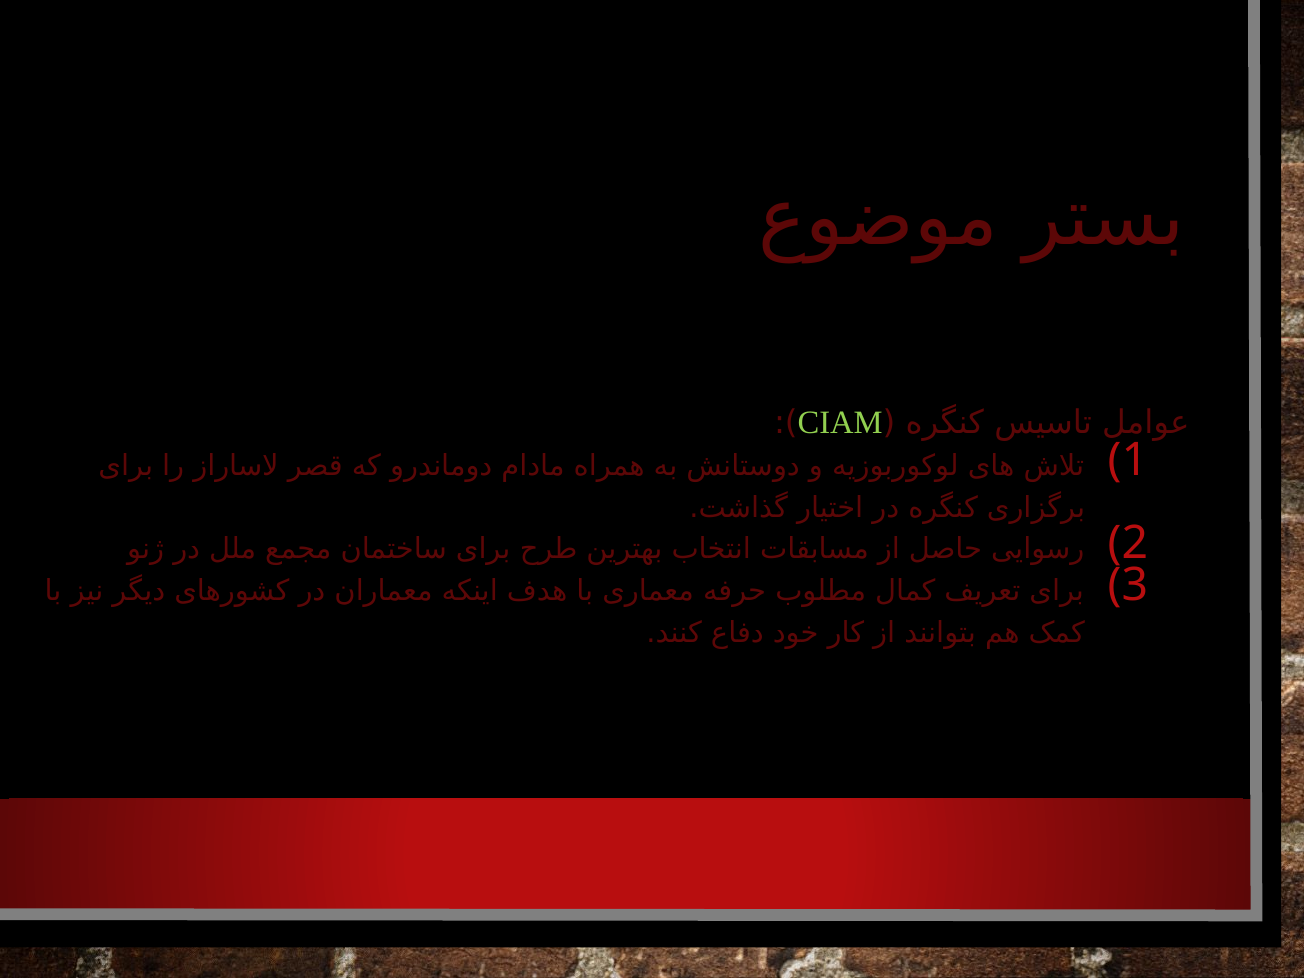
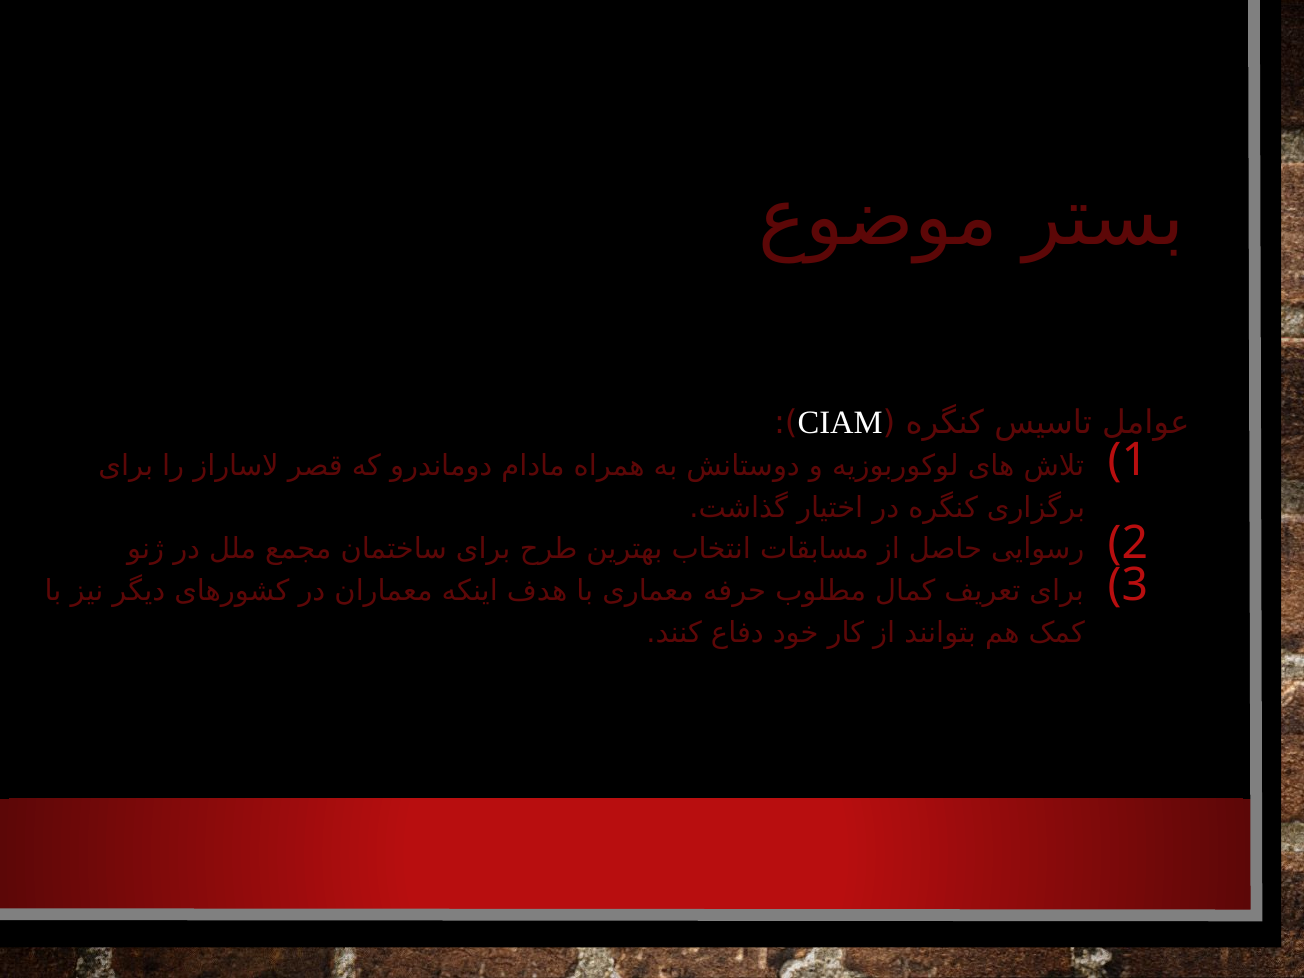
CIAM colour: light green -> white
